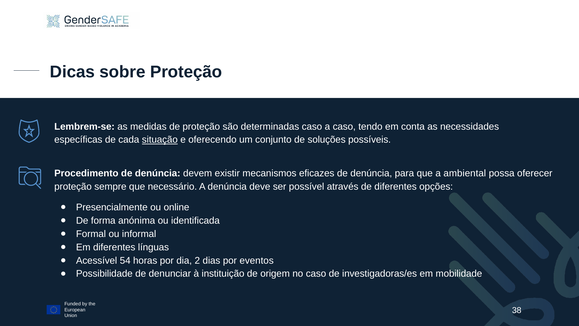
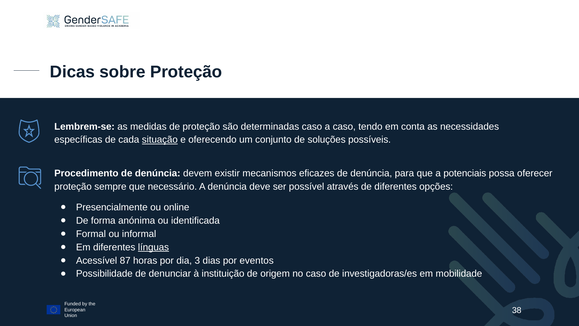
ambiental: ambiental -> potenciais
línguas underline: none -> present
54: 54 -> 87
2: 2 -> 3
